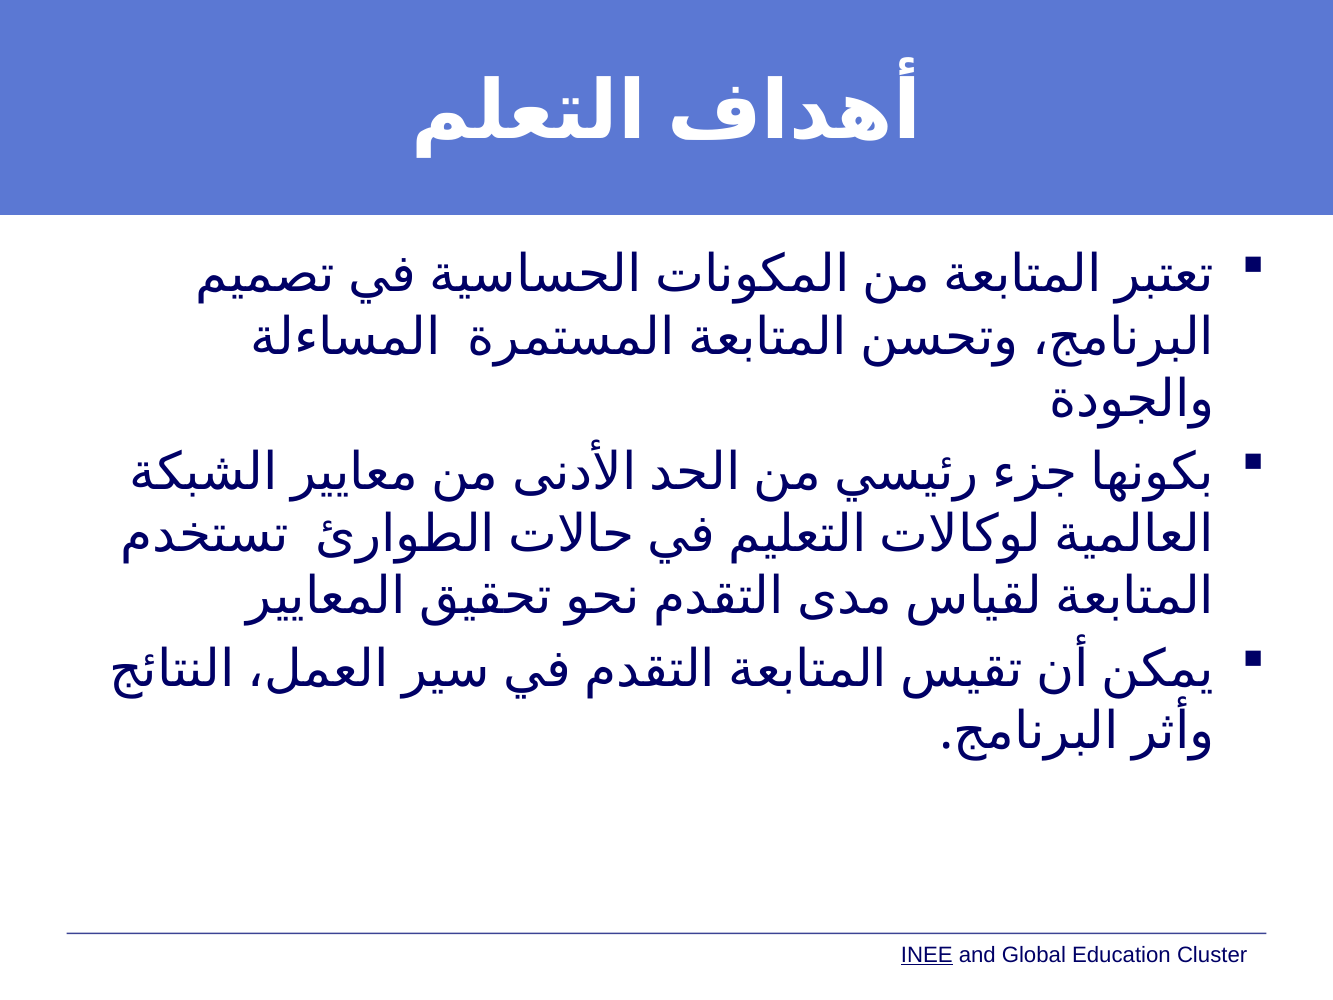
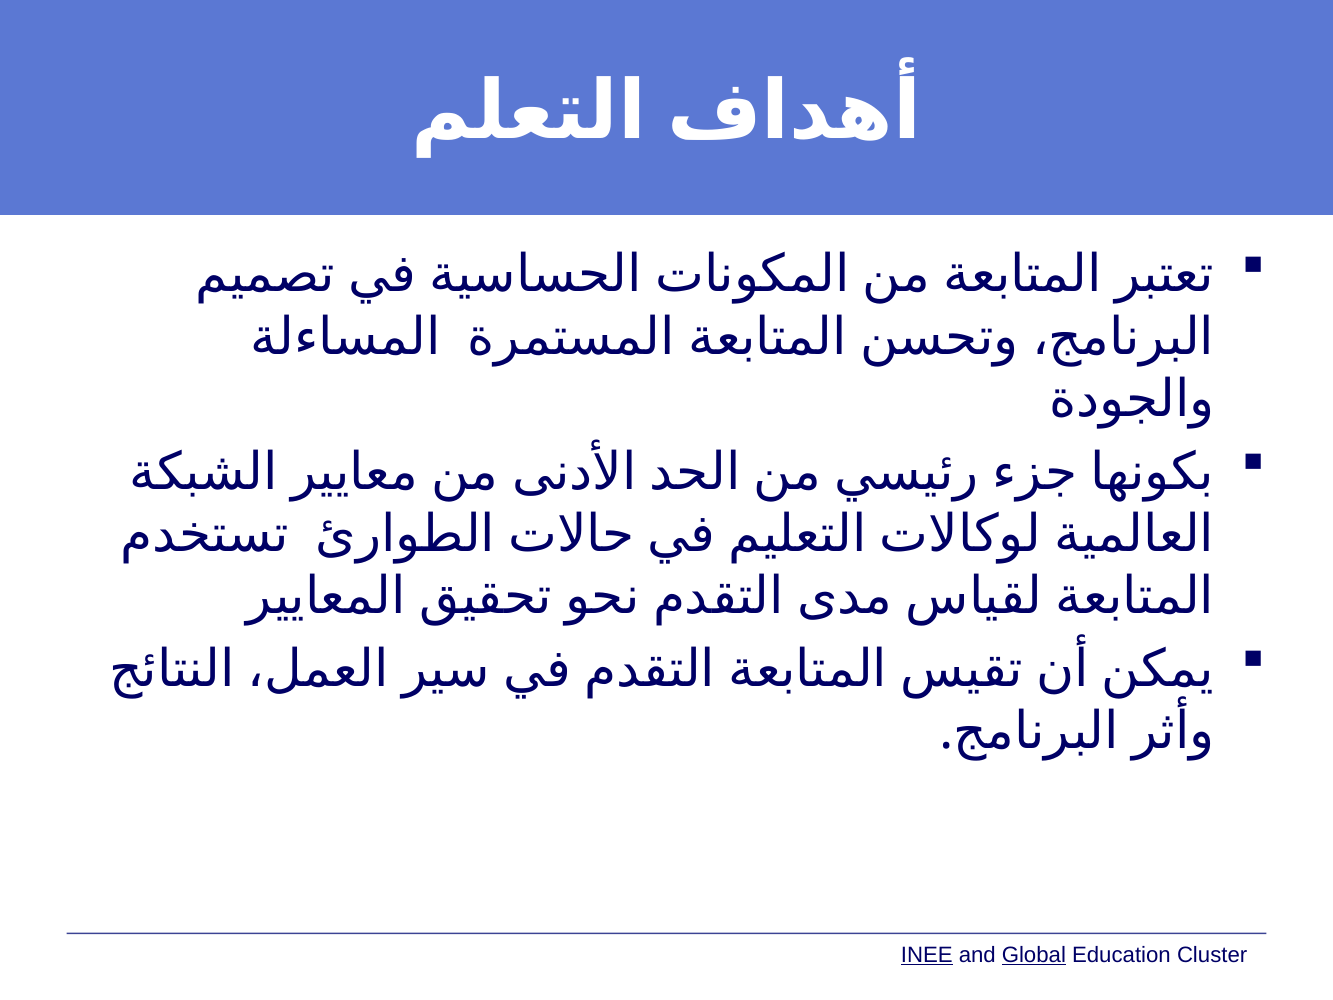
Global underline: none -> present
